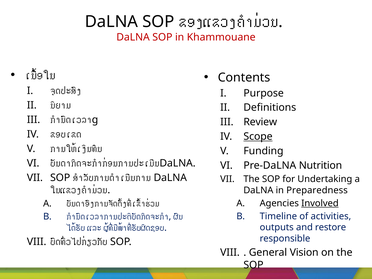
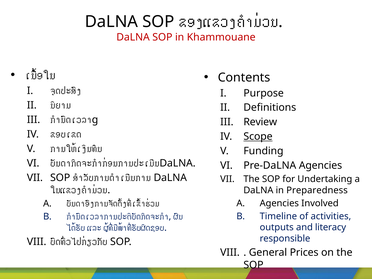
Pre-DaLNA Nutrition: Nutrition -> Agencies
Involved underline: present -> none
restore: restore -> literacy
Vision: Vision -> Prices
